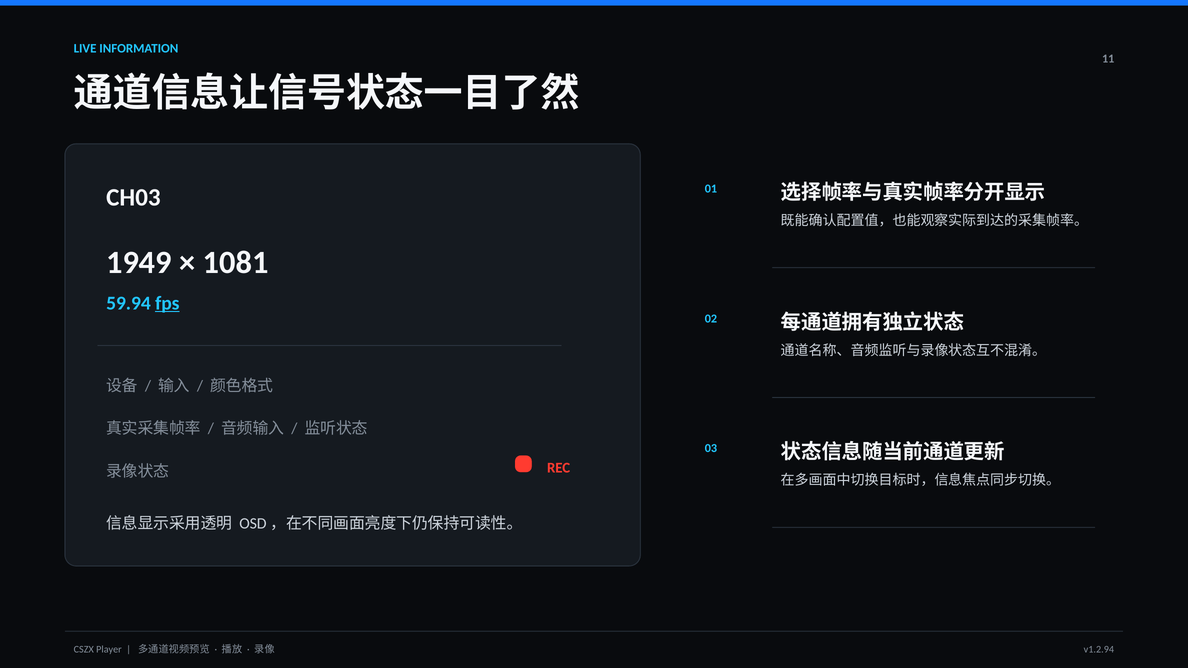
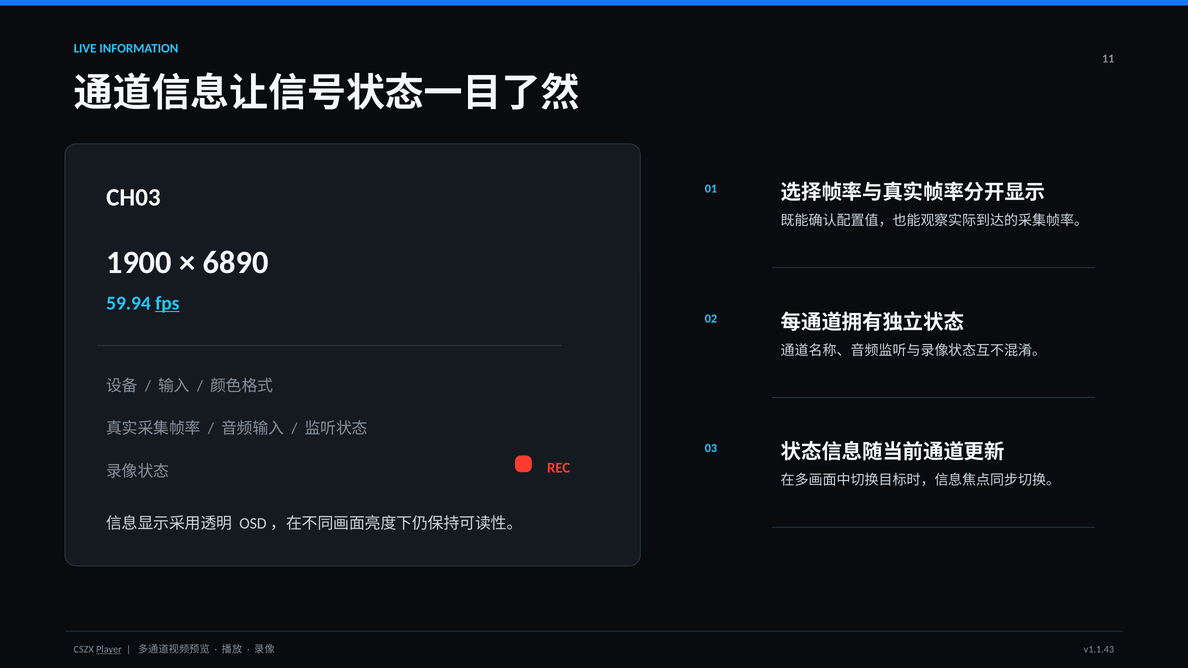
1949: 1949 -> 1900
1081: 1081 -> 6890
Player underline: none -> present
v1.2.94: v1.2.94 -> v1.1.43
